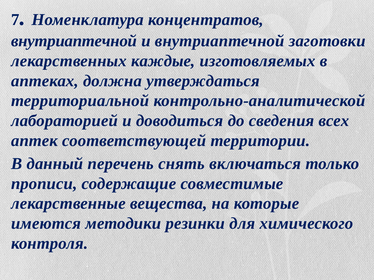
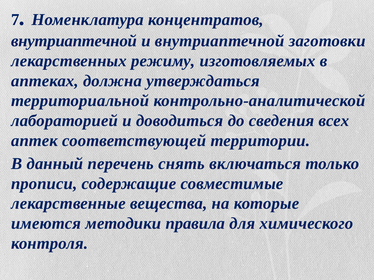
каждые: каждые -> режиму
резинки: резинки -> правила
